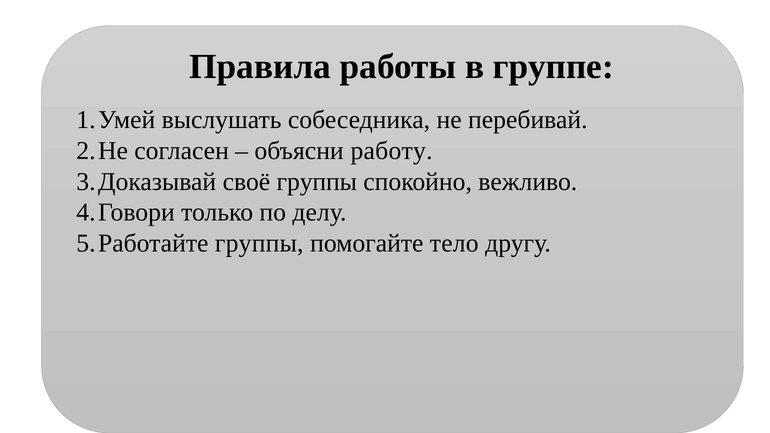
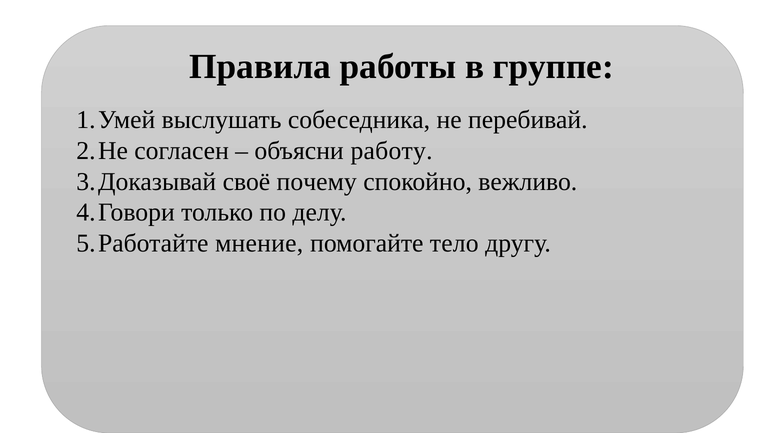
своё группы: группы -> почему
группы at (259, 243): группы -> мнение
